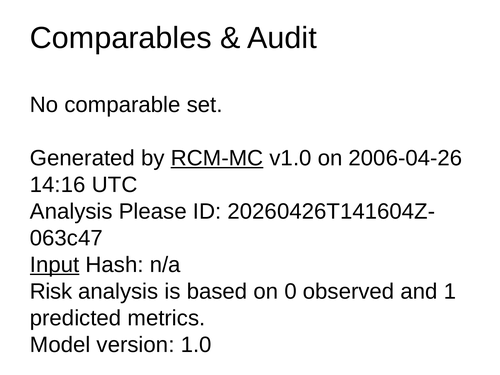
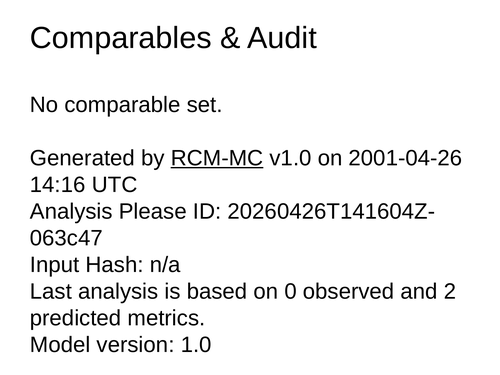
2006-04-26: 2006-04-26 -> 2001-04-26
Input underline: present -> none
Risk: Risk -> Last
1: 1 -> 2
